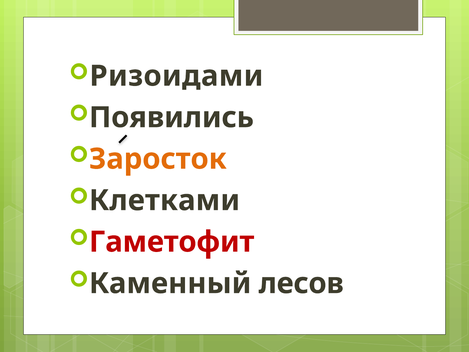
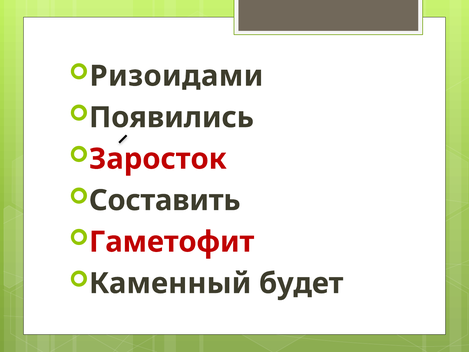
Заросток colour: orange -> red
Клетками: Клетками -> Составить
лесов: лесов -> будет
